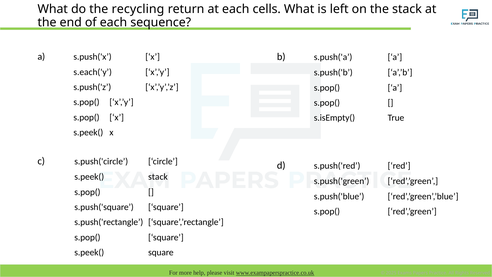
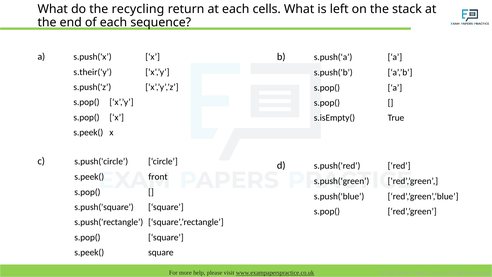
s.each('y: s.each('y -> s.their('y
s.peek( stack: stack -> front
